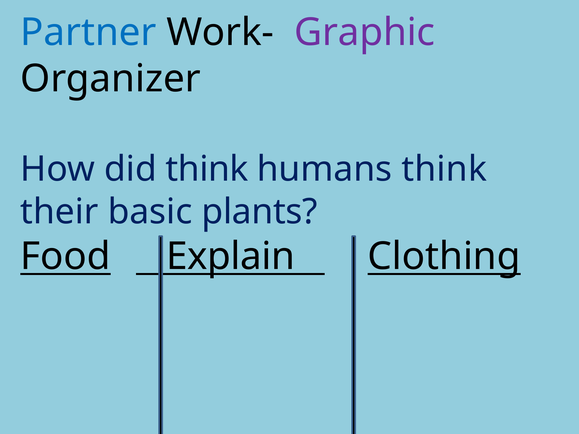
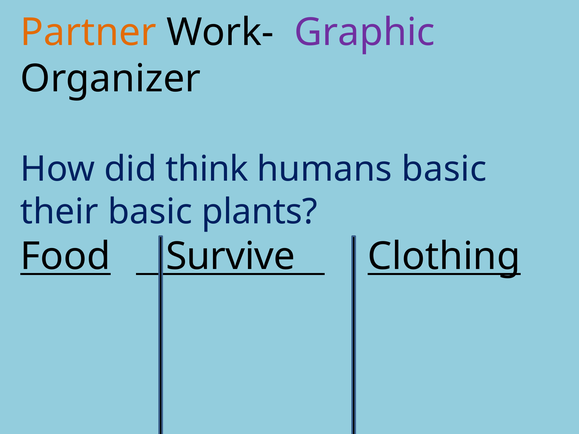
Partner colour: blue -> orange
humans think: think -> basic
Explain: Explain -> Survive
